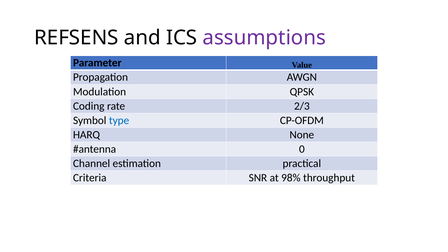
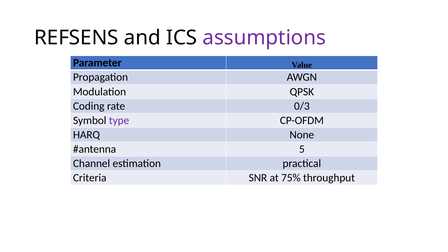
2/3: 2/3 -> 0/3
type colour: blue -> purple
0: 0 -> 5
98%: 98% -> 75%
